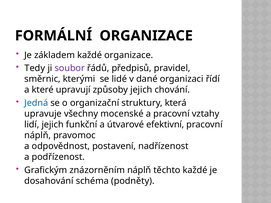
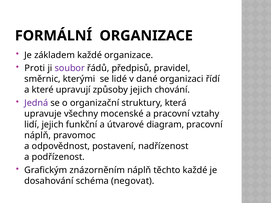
Tedy: Tedy -> Proti
Jedná colour: blue -> purple
efektivní: efektivní -> diagram
podněty: podněty -> negovat
